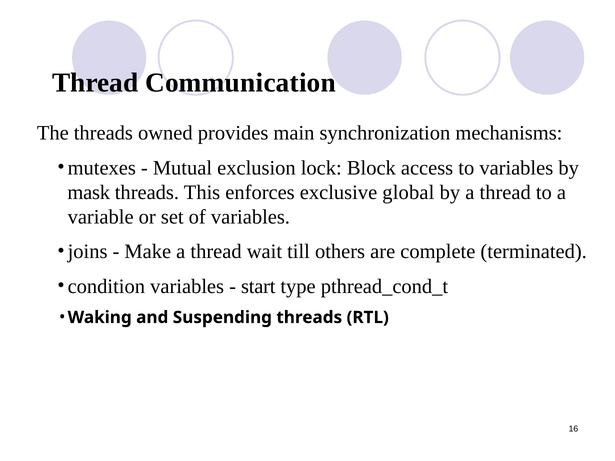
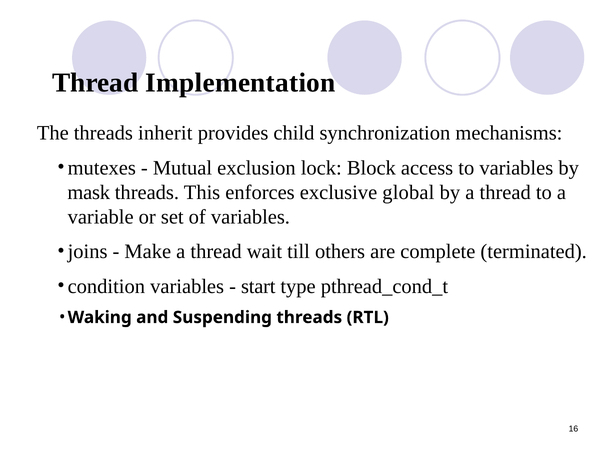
Communication: Communication -> Implementation
owned: owned -> inherit
main: main -> child
